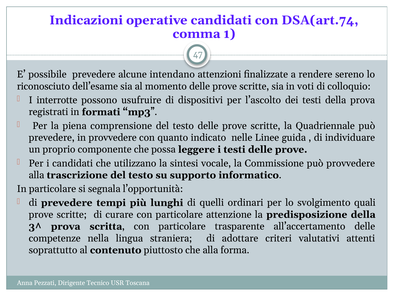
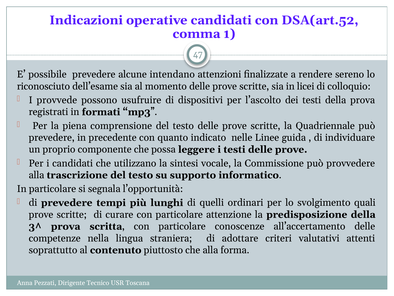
DSA(art.74: DSA(art.74 -> DSA(art.52
voti: voti -> licei
interrotte: interrotte -> provvede
in provvedere: provvedere -> precedente
trasparente: trasparente -> conoscenze
